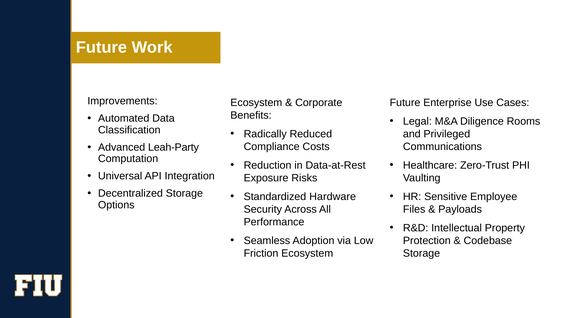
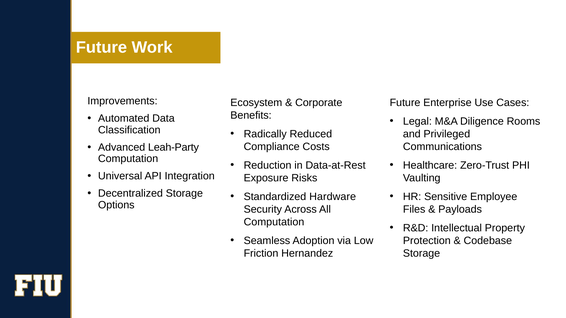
Performance at (274, 222): Performance -> Computation
Friction Ecosystem: Ecosystem -> Hernandez
